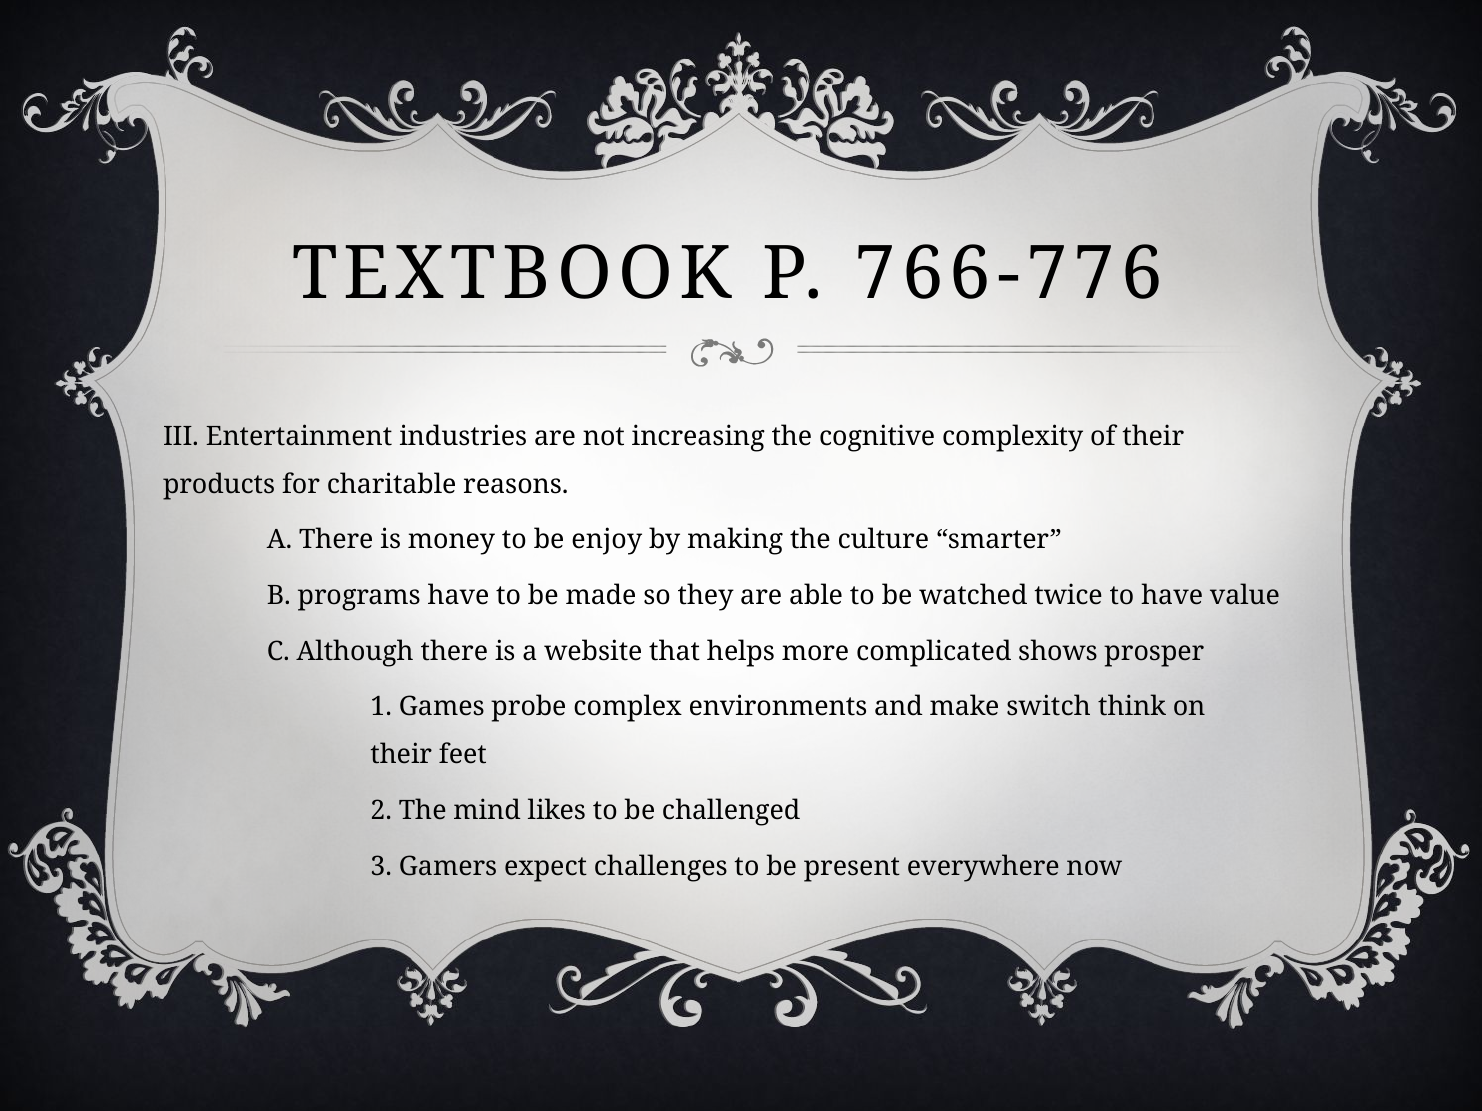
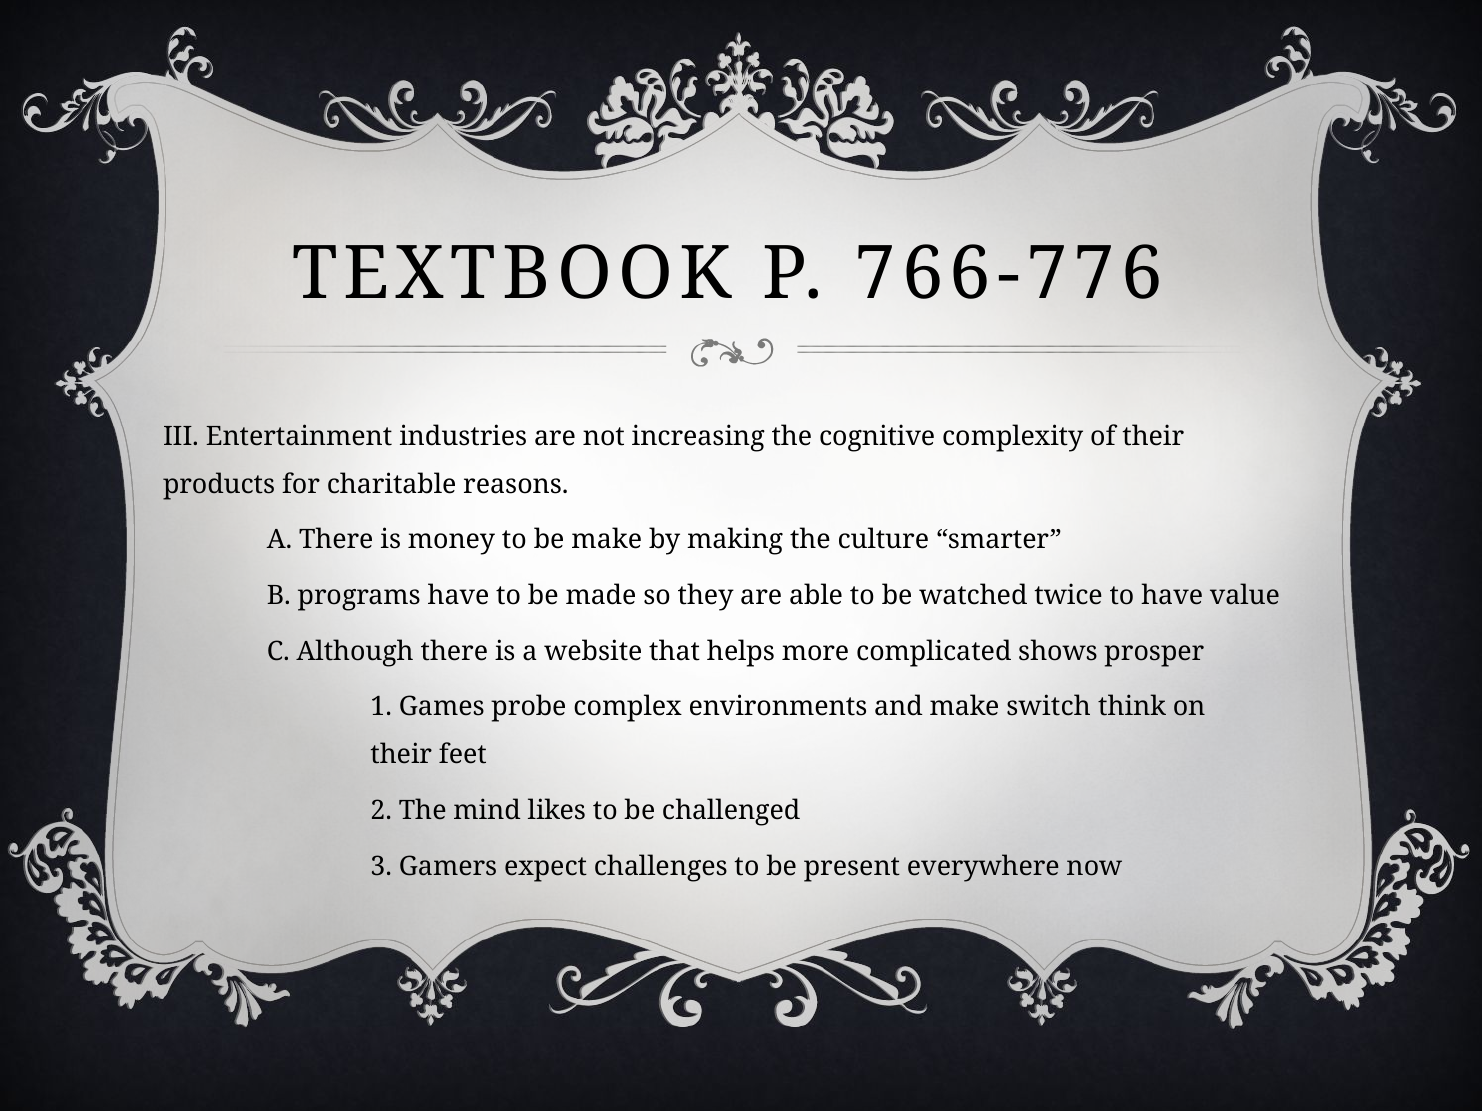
be enjoy: enjoy -> make
